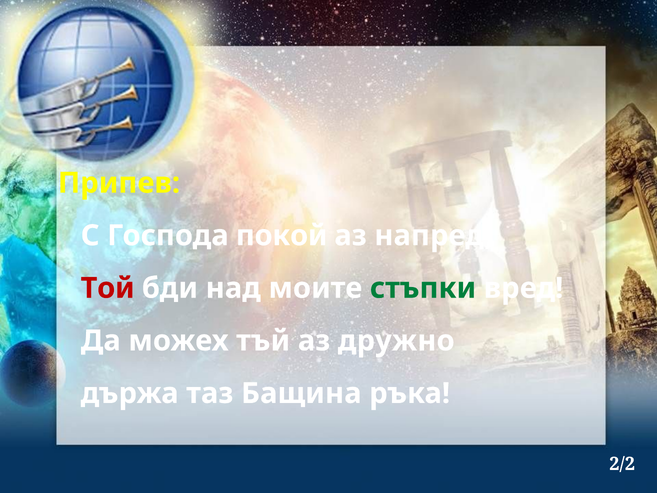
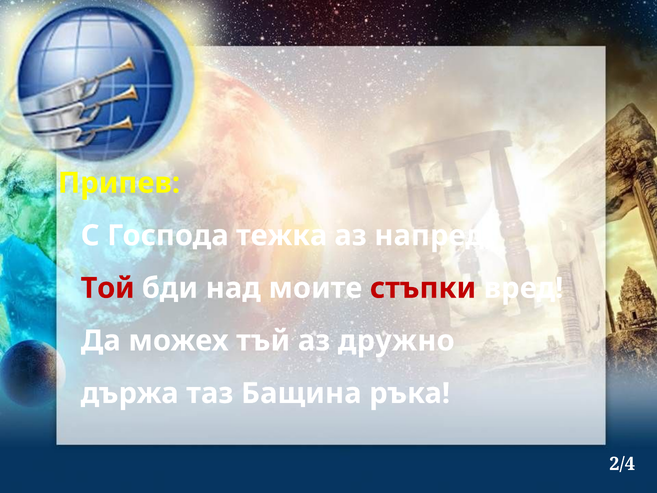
покой: покой -> тежка
стъпки colour: green -> red
2/2: 2/2 -> 2/4
